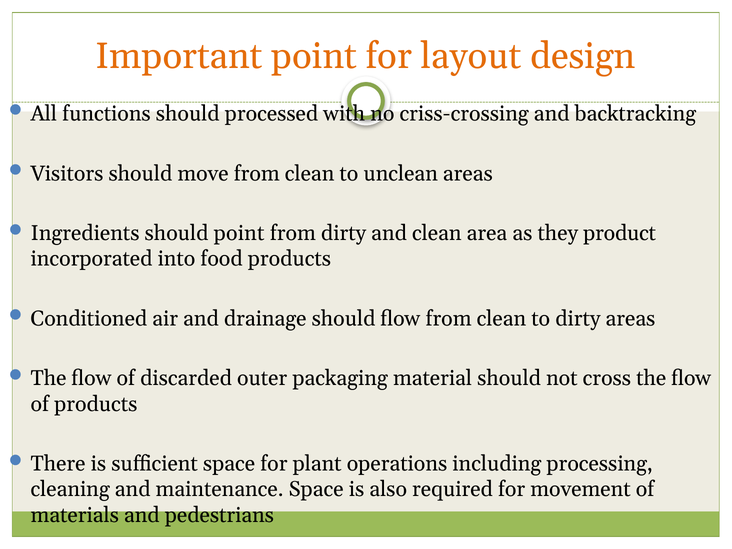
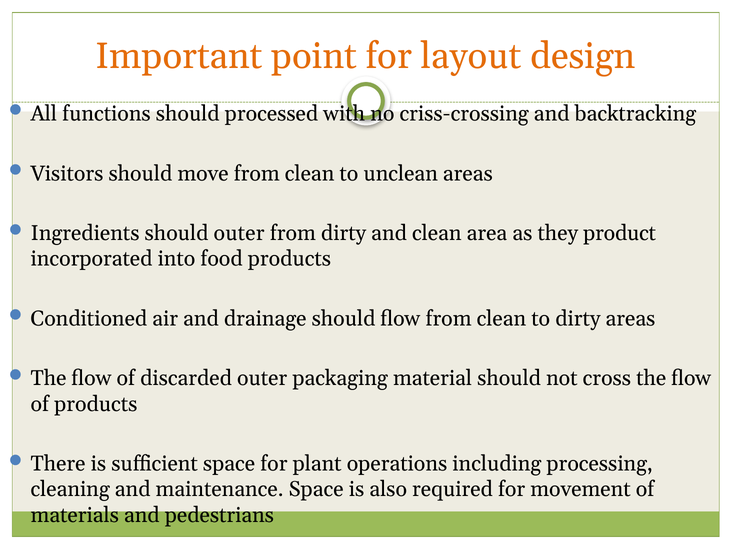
should point: point -> outer
